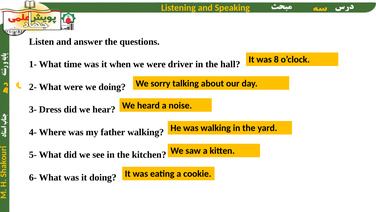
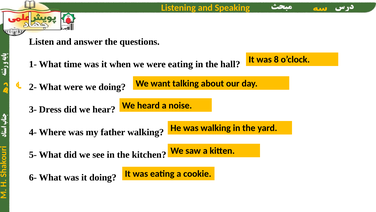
were driver: driver -> eating
sorry: sorry -> want
